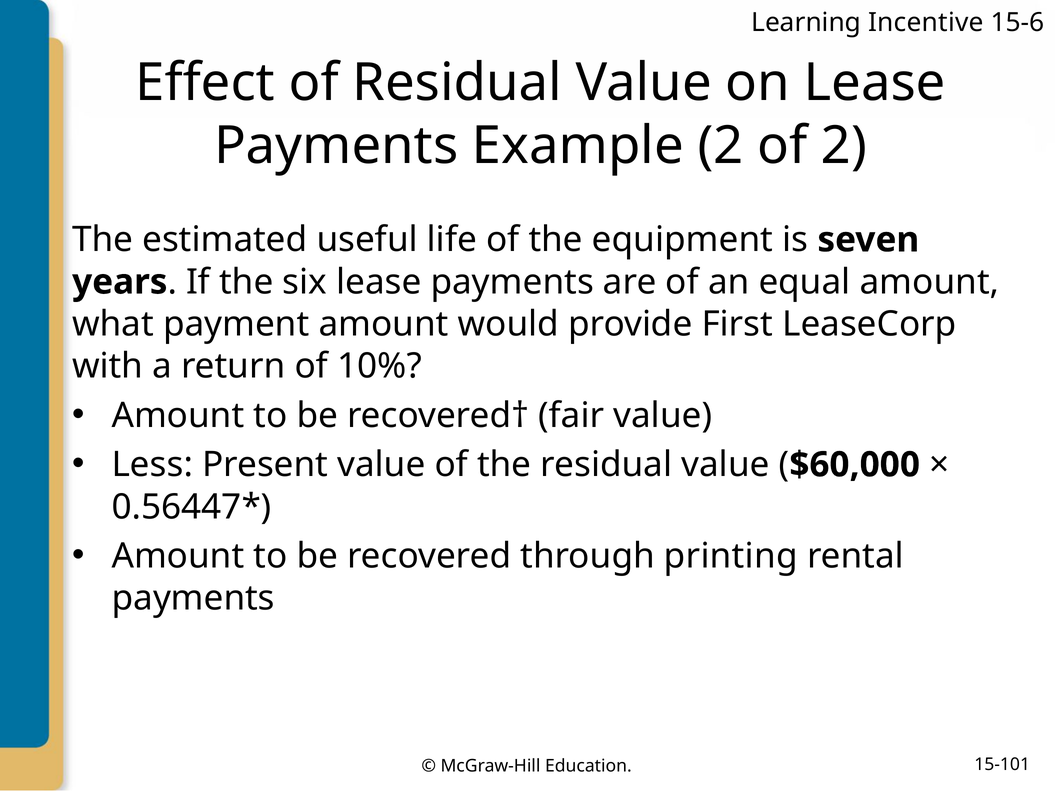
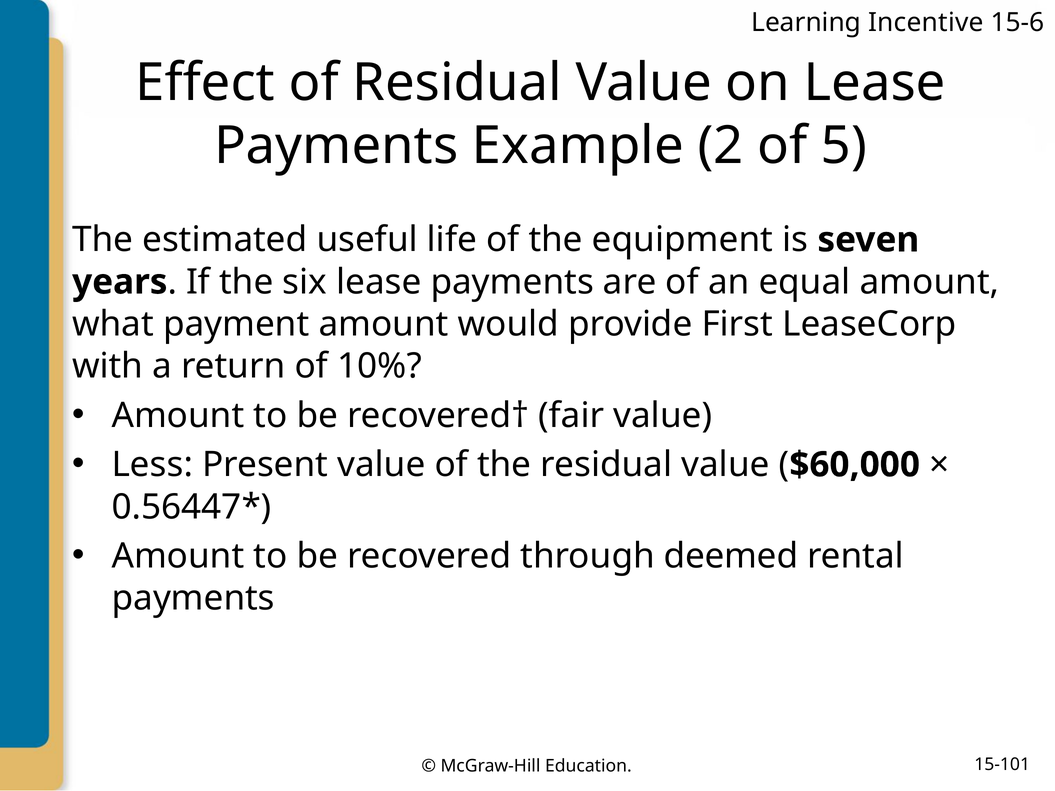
of 2: 2 -> 5
printing: printing -> deemed
